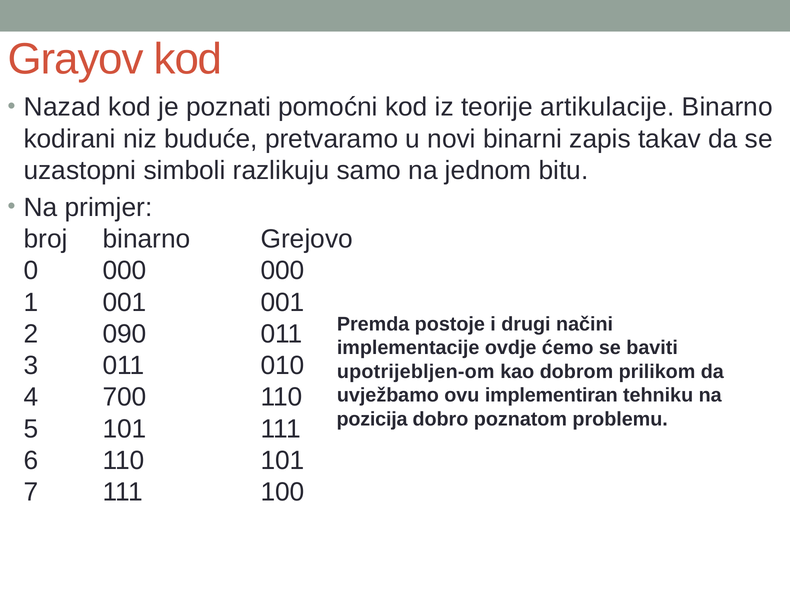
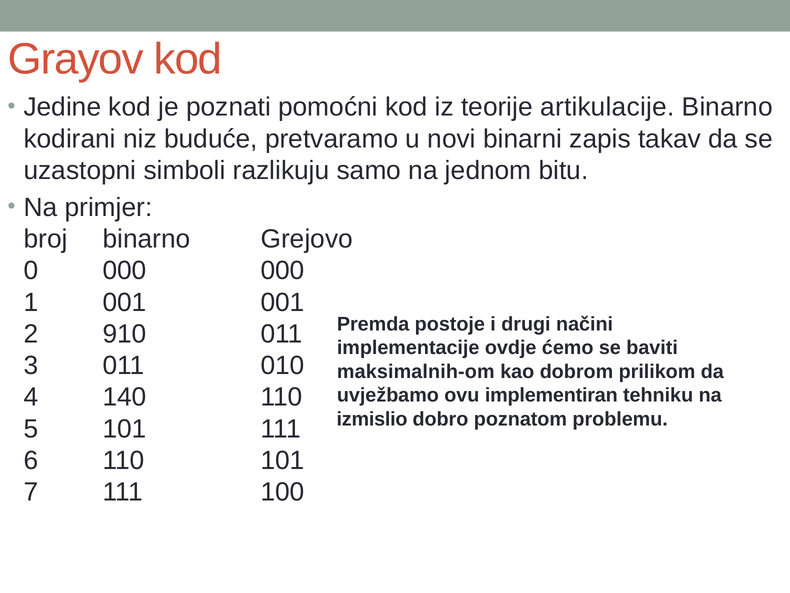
Nazad: Nazad -> Jedine
090: 090 -> 910
upotrijebljen-om: upotrijebljen-om -> maksimalnih-om
700: 700 -> 140
pozicija: pozicija -> izmislio
